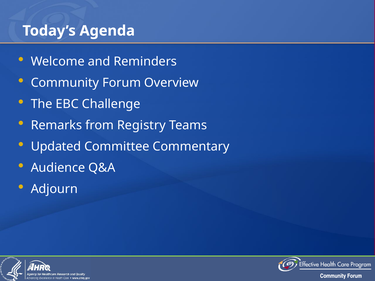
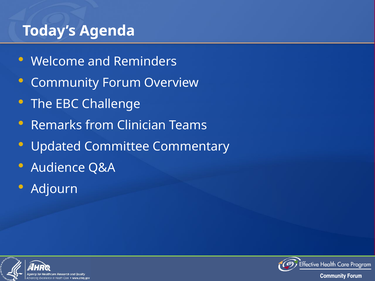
Registry: Registry -> Clinician
